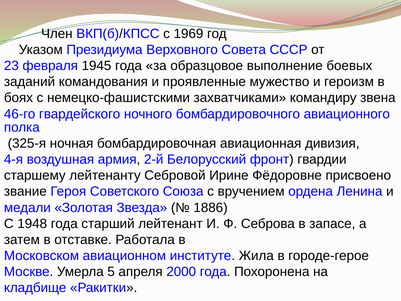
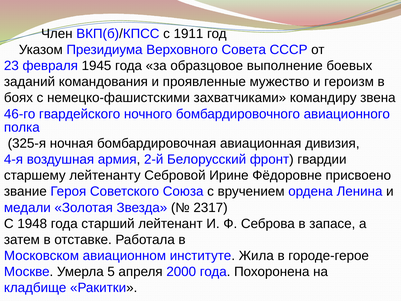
1969: 1969 -> 1911
1886: 1886 -> 2317
